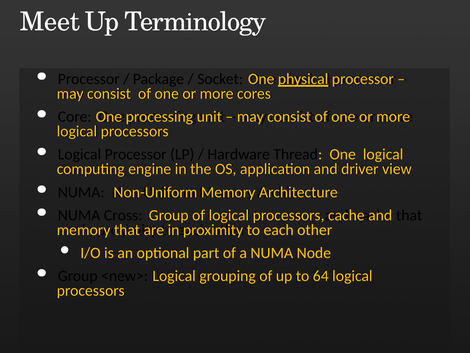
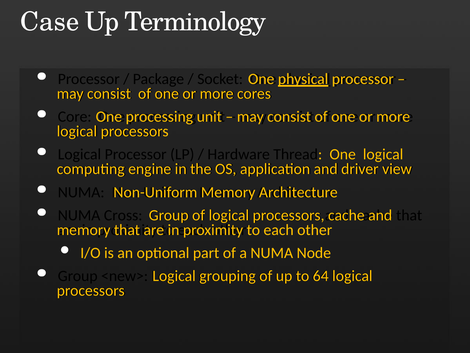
Meet: Meet -> Case
